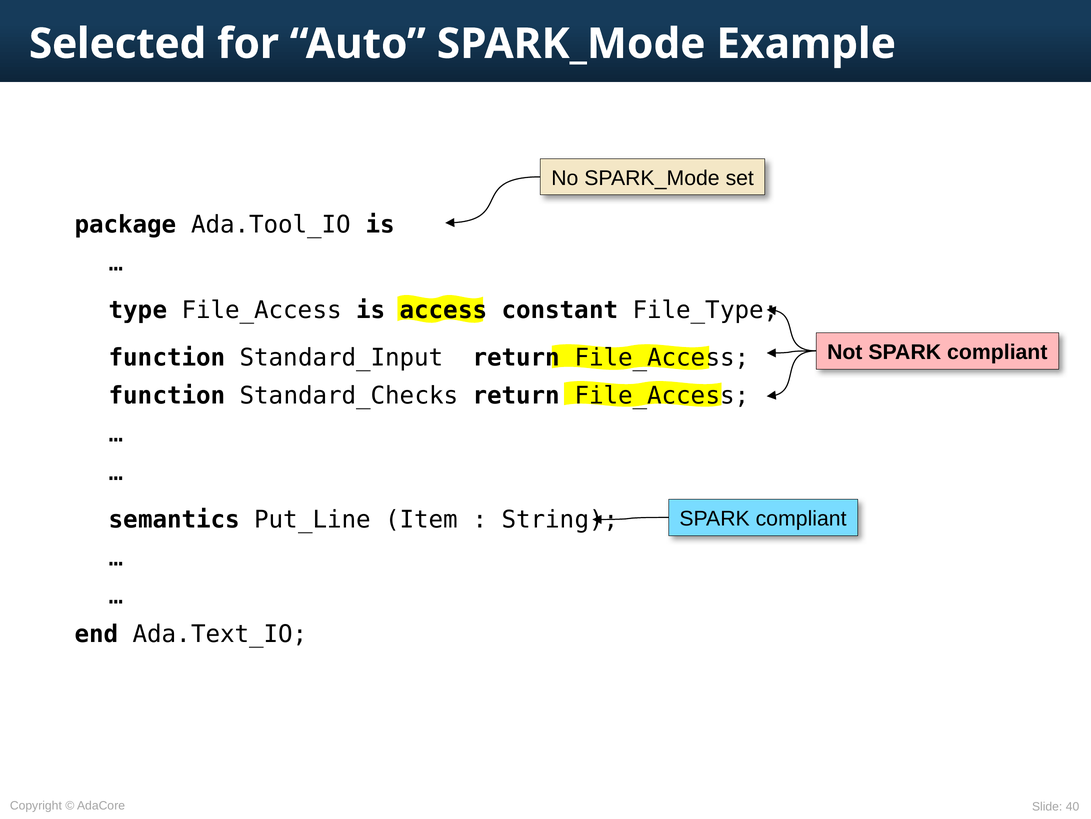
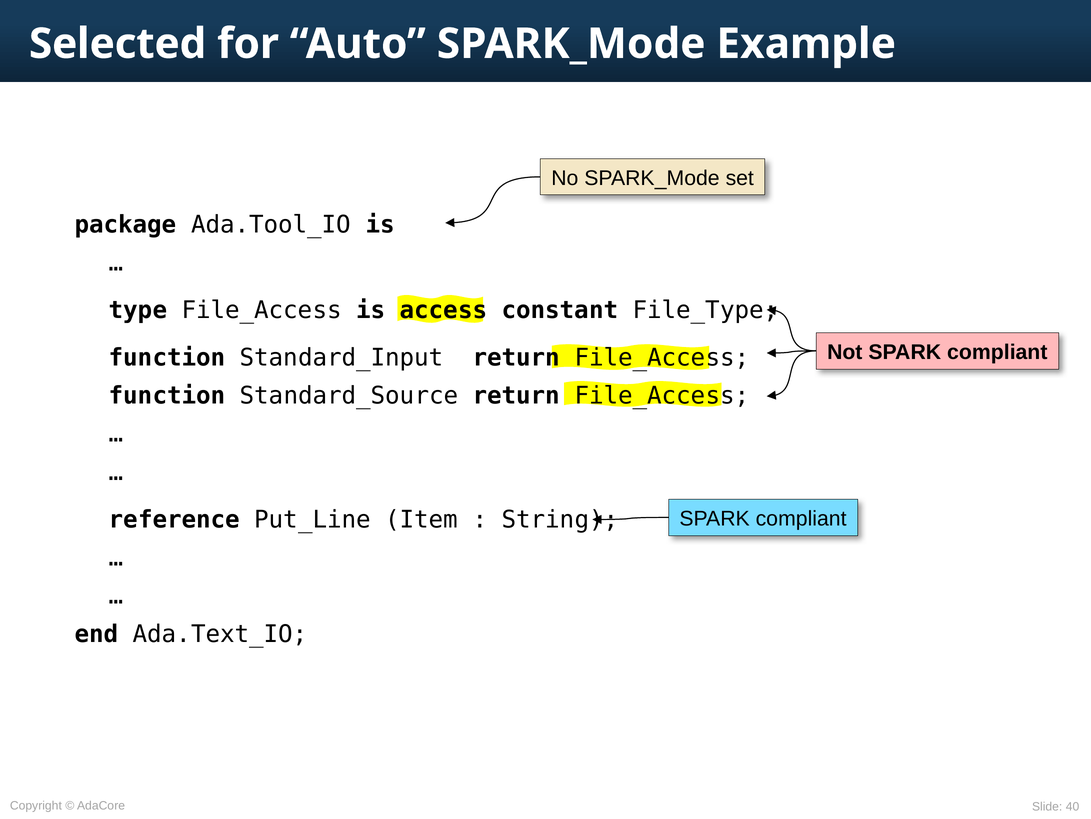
Standard_Checks: Standard_Checks -> Standard_Source
semantics: semantics -> reference
